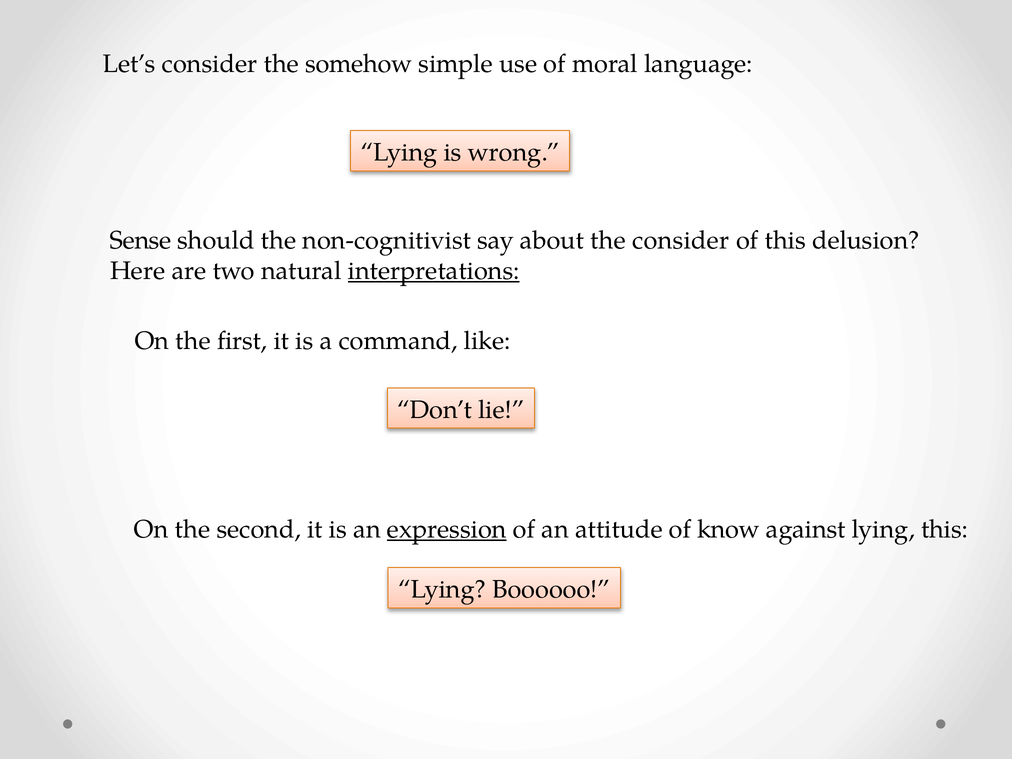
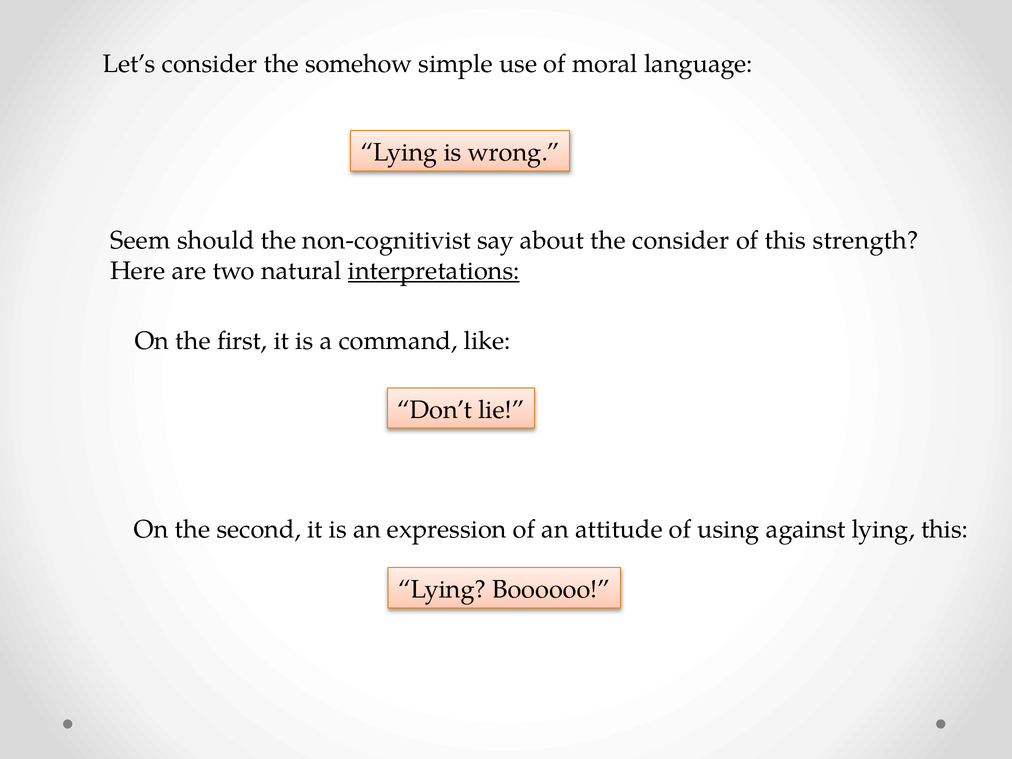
Sense: Sense -> Seem
delusion: delusion -> strength
expression underline: present -> none
know: know -> using
